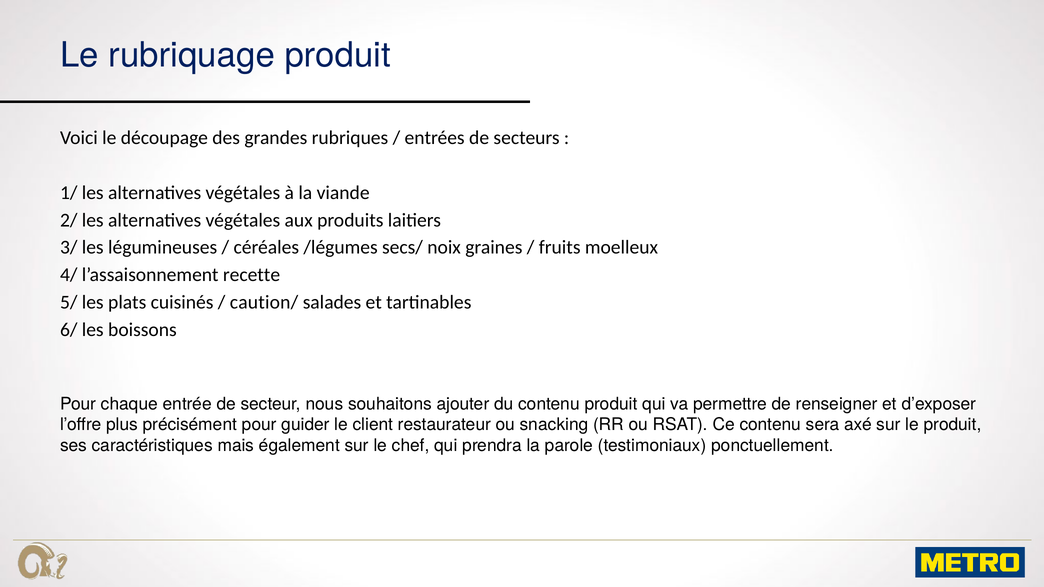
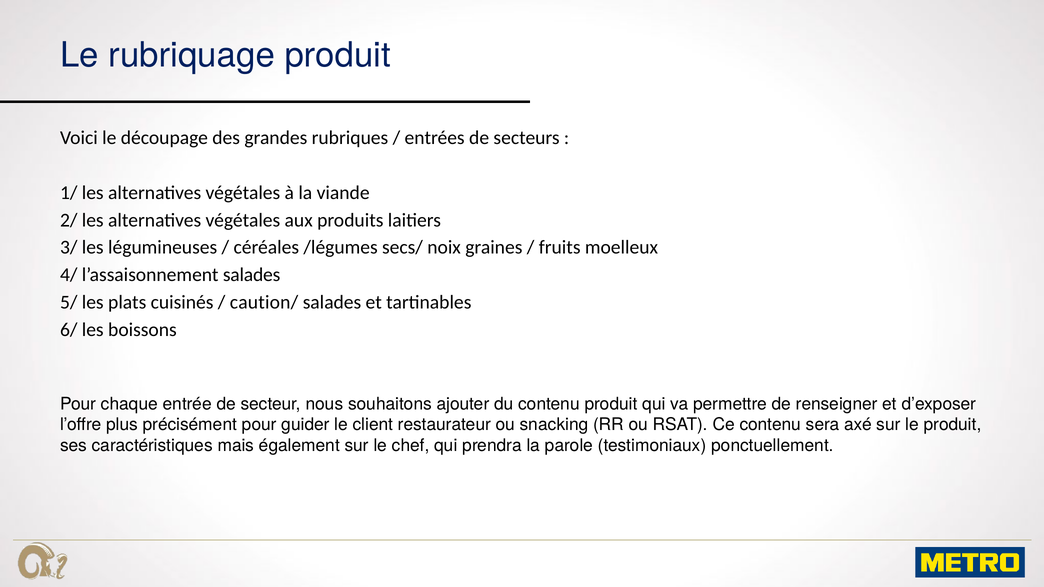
l’assaisonnement recette: recette -> salades
